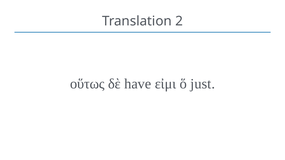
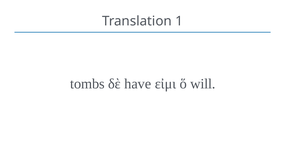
2: 2 -> 1
οὕτως: οὕτως -> tombs
just: just -> will
